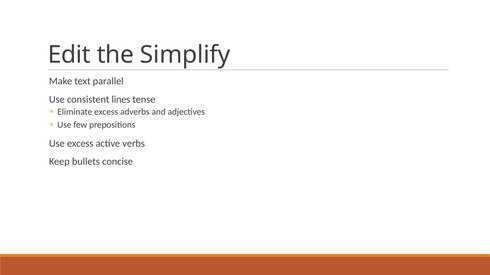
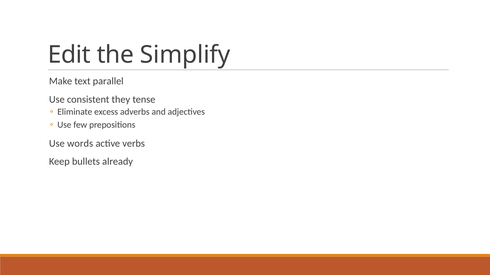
lines: lines -> they
Use excess: excess -> words
concise: concise -> already
